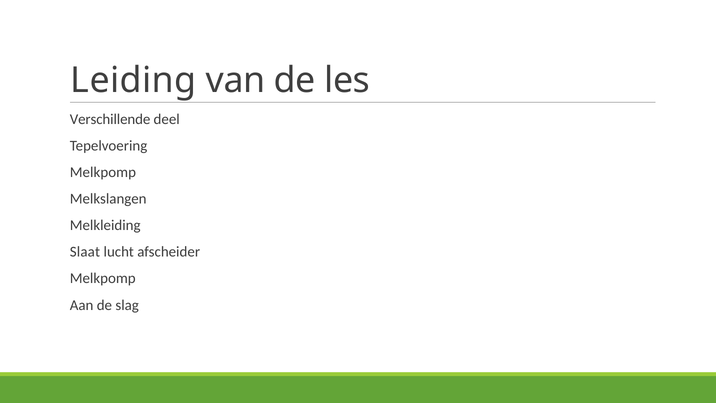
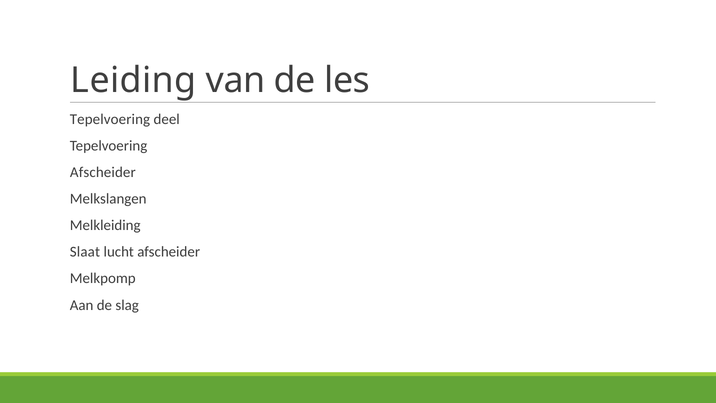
Verschillende at (110, 119): Verschillende -> Tepelvoering
Melkpomp at (103, 172): Melkpomp -> Afscheider
